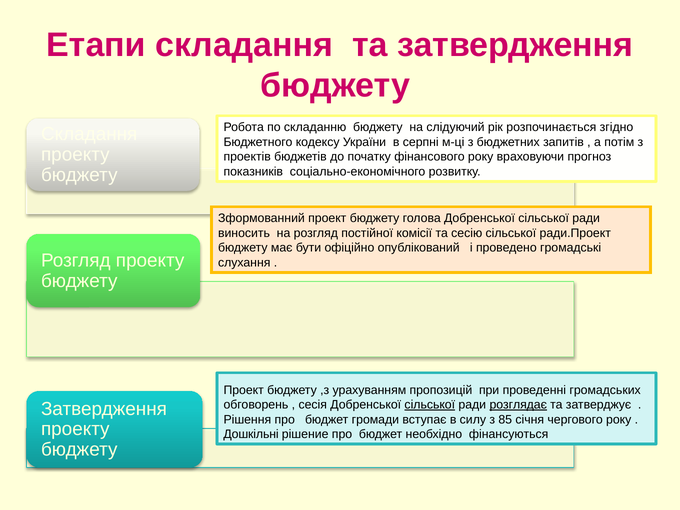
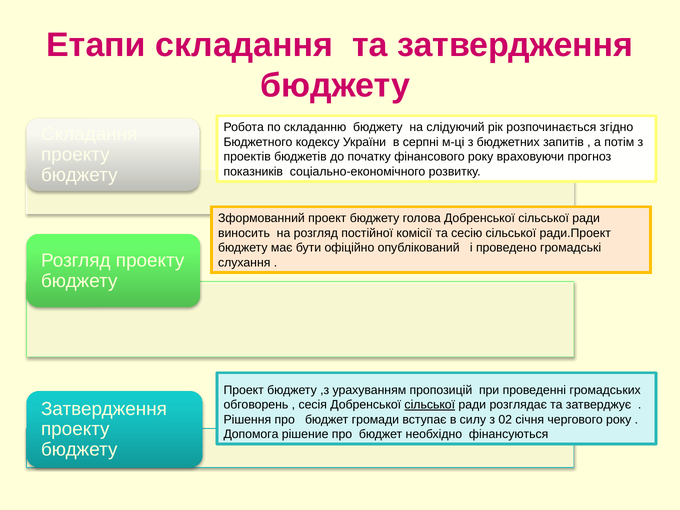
розглядає underline: present -> none
85: 85 -> 02
Дошкільні: Дошкільні -> Допомога
